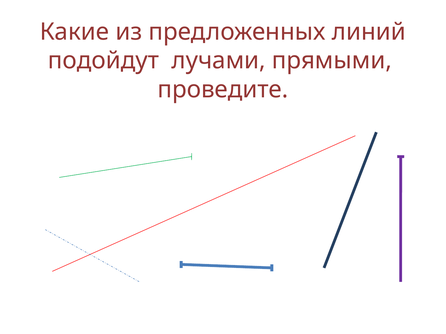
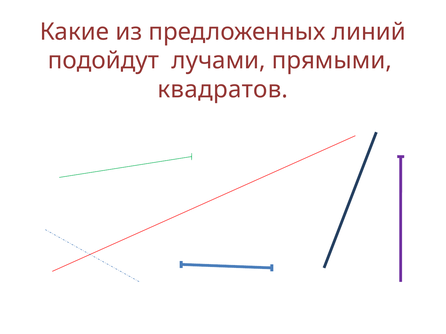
проведите: проведите -> квадратов
